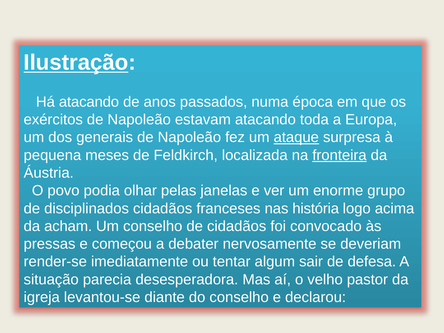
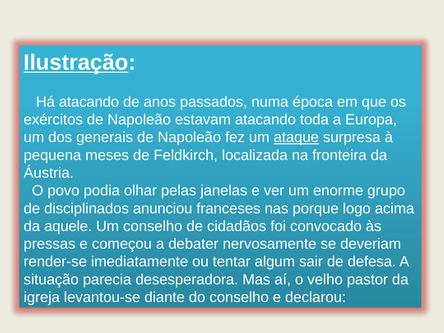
fronteira underline: present -> none
disciplinados cidadãos: cidadãos -> anunciou
história: história -> porque
acham: acham -> aquele
